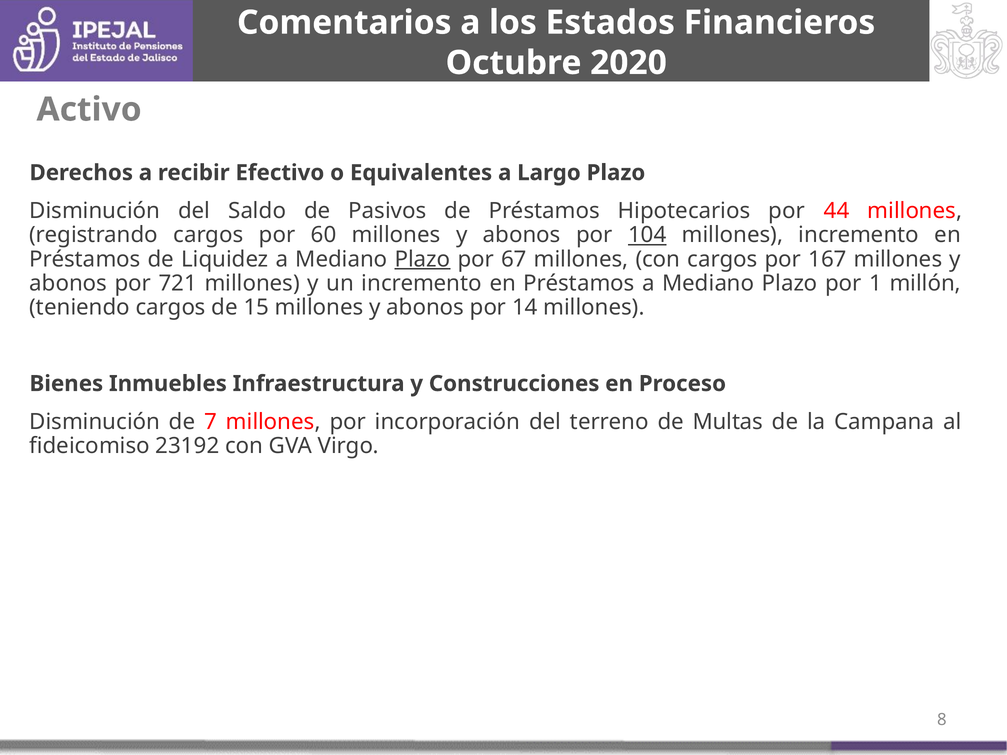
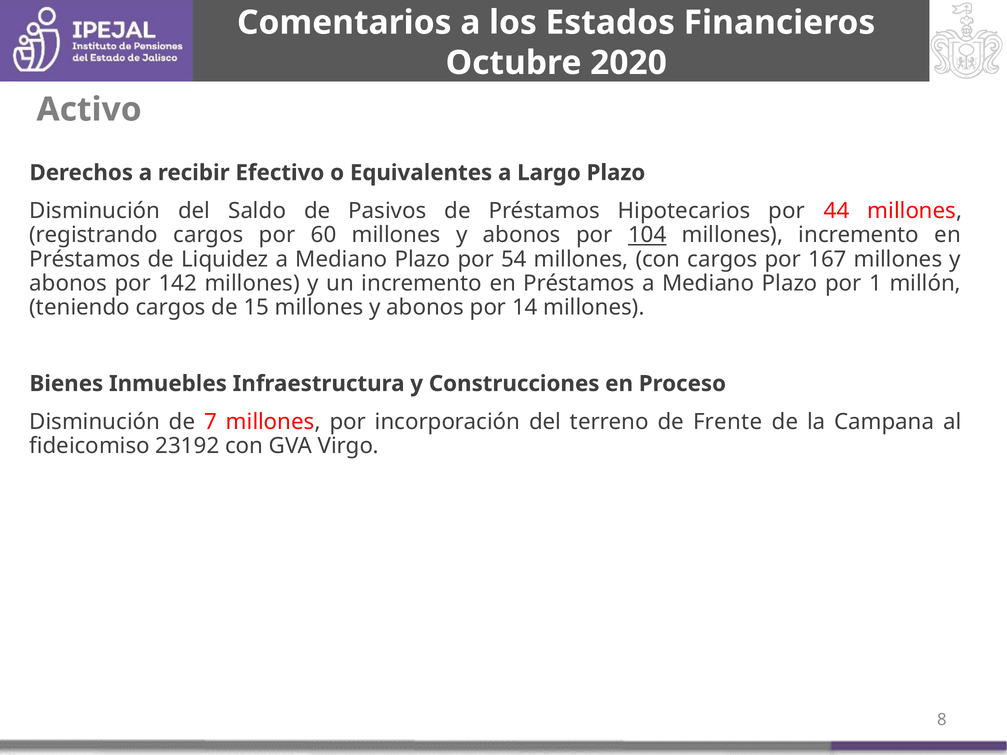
Plazo at (422, 259) underline: present -> none
67: 67 -> 54
721: 721 -> 142
Multas: Multas -> Frente
